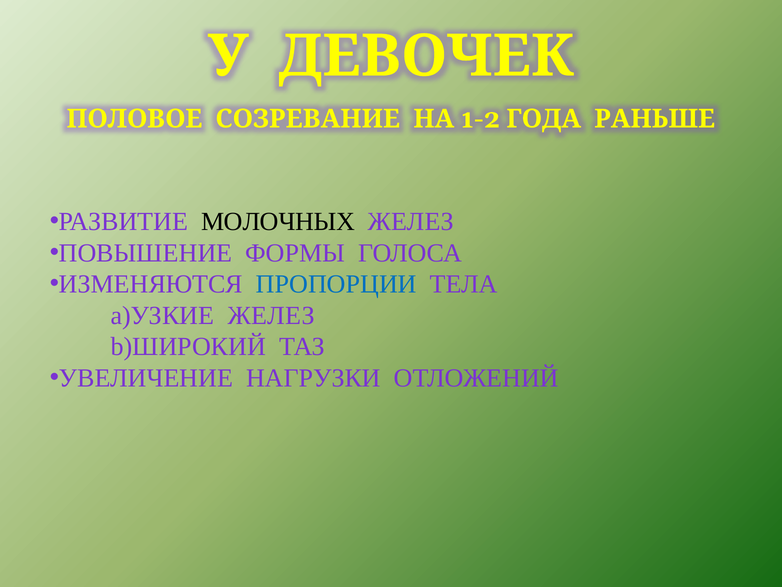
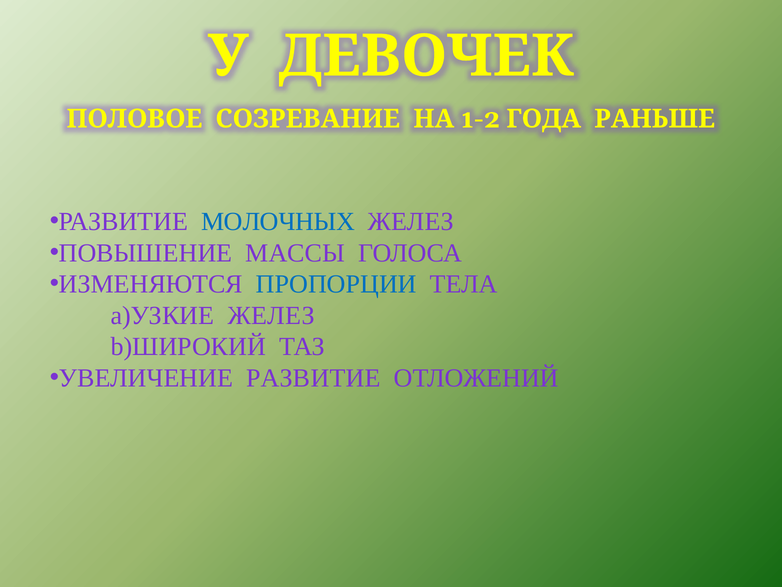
МОЛОЧНЫХ colour: black -> blue
ФОРМЫ: ФОРМЫ -> МАССЫ
УВЕЛИЧЕНИЕ НАГРУЗКИ: НАГРУЗКИ -> РАЗВИТИЕ
